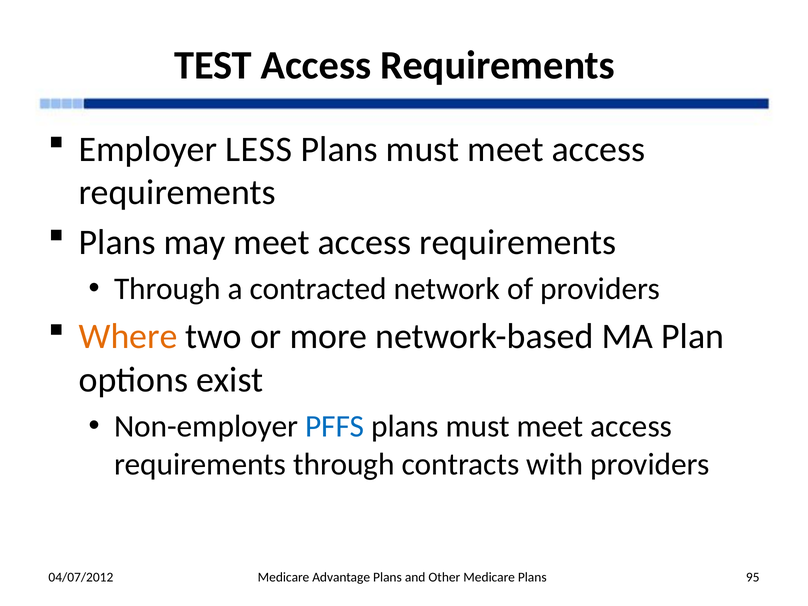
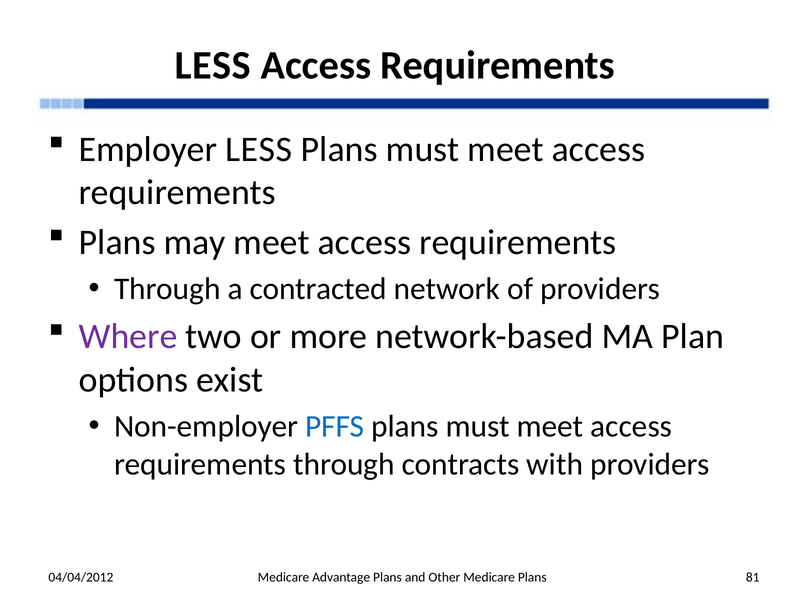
TEST at (213, 65): TEST -> LESS
Where colour: orange -> purple
04/07/2012: 04/07/2012 -> 04/04/2012
95: 95 -> 81
